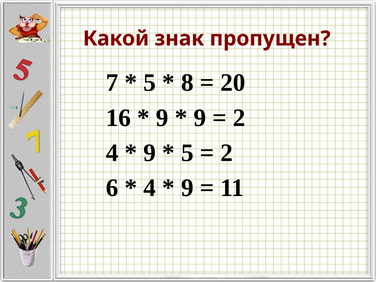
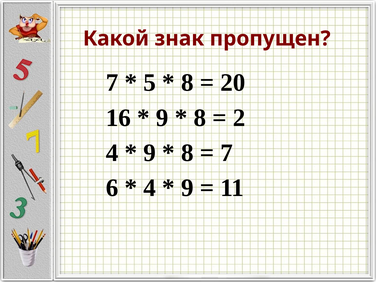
9 at (200, 118): 9 -> 8
5 at (187, 153): 5 -> 8
2 at (227, 153): 2 -> 7
